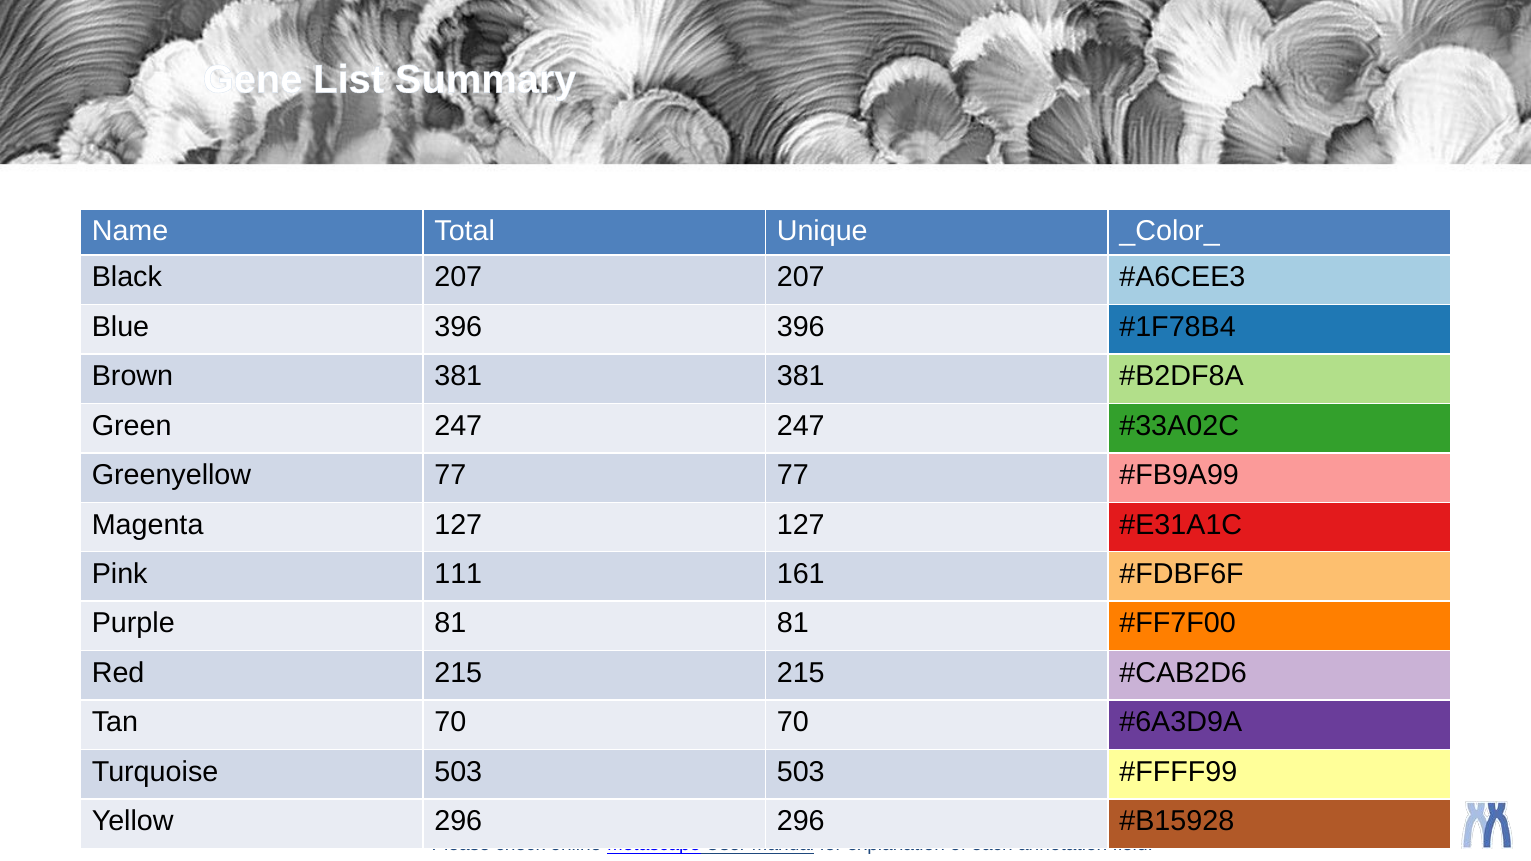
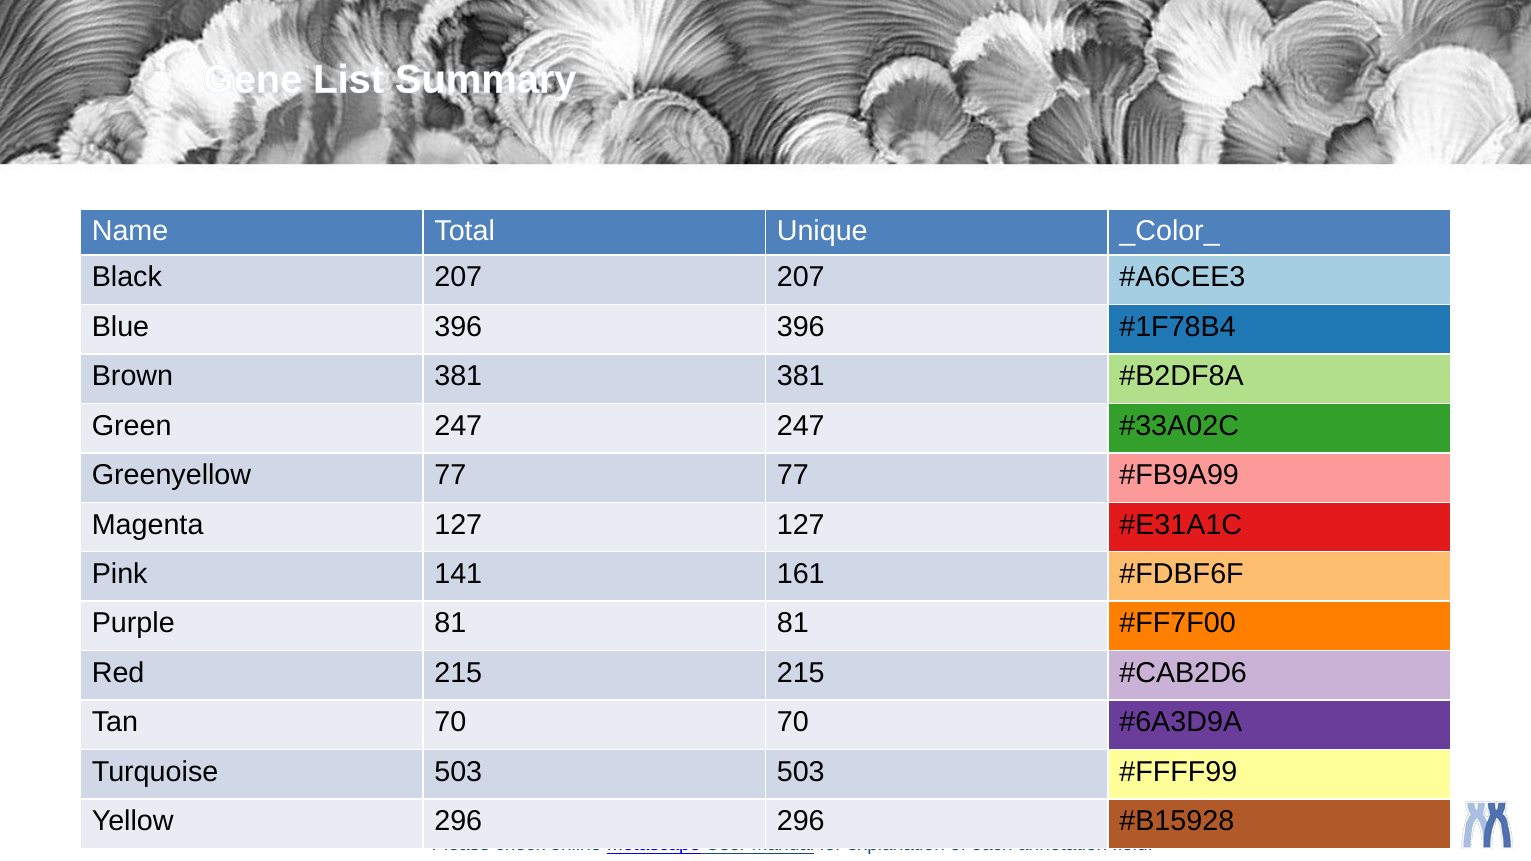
111: 111 -> 141
